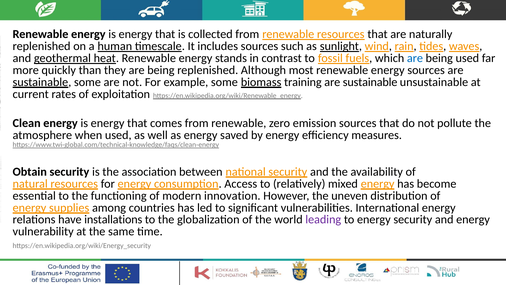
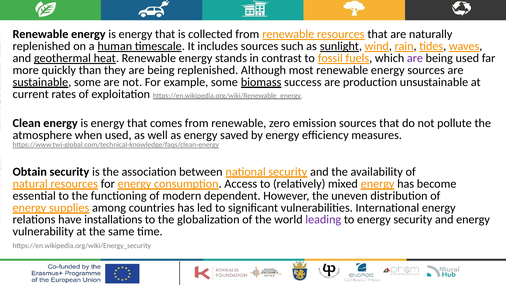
are at (415, 58) colour: blue -> purple
training: training -> success
sustainable at (370, 82): sustainable -> production
innovation: innovation -> dependent
